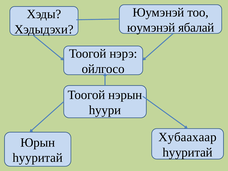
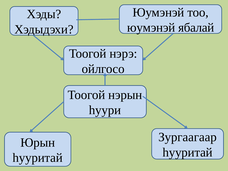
Хубаахаар: Хубаахаар -> Зургаагаар
